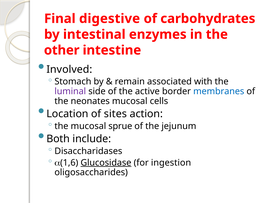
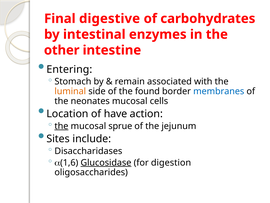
Involved: Involved -> Entering
luminal colour: purple -> orange
active: active -> found
sites: sites -> have
the at (61, 126) underline: none -> present
Both: Both -> Sites
ingestion: ingestion -> digestion
